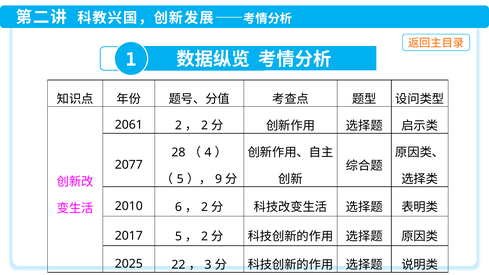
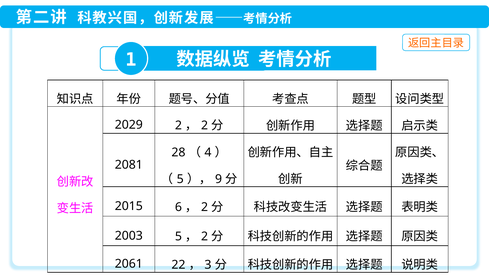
2061: 2061 -> 2029
2077: 2077 -> 2081
2010: 2010 -> 2015
2017: 2017 -> 2003
2025: 2025 -> 2061
